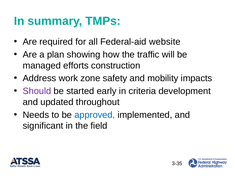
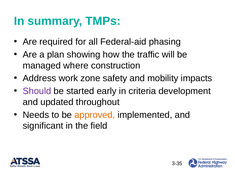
website: website -> phasing
efforts: efforts -> where
approved colour: blue -> orange
